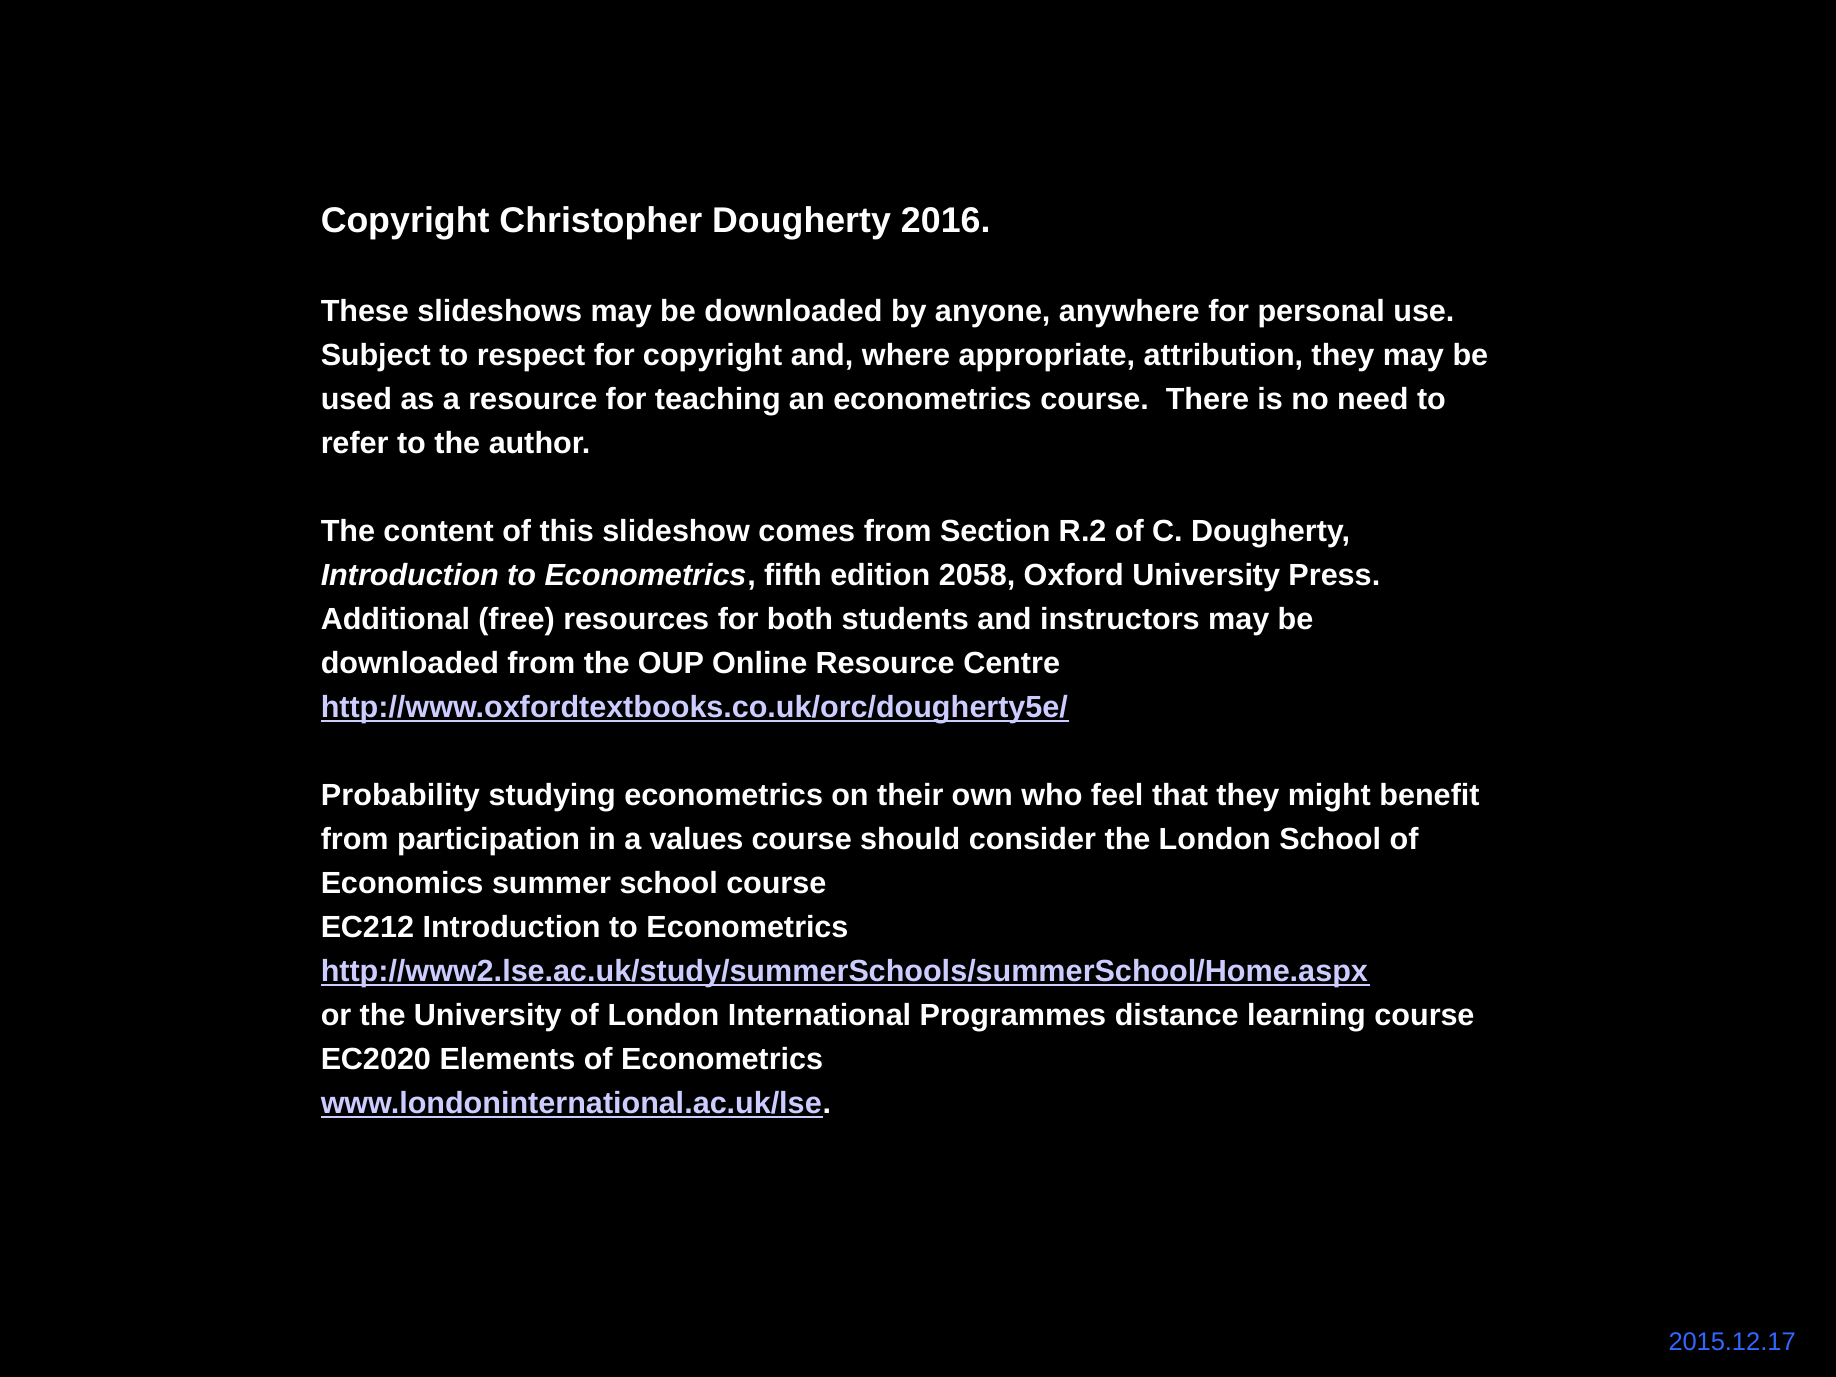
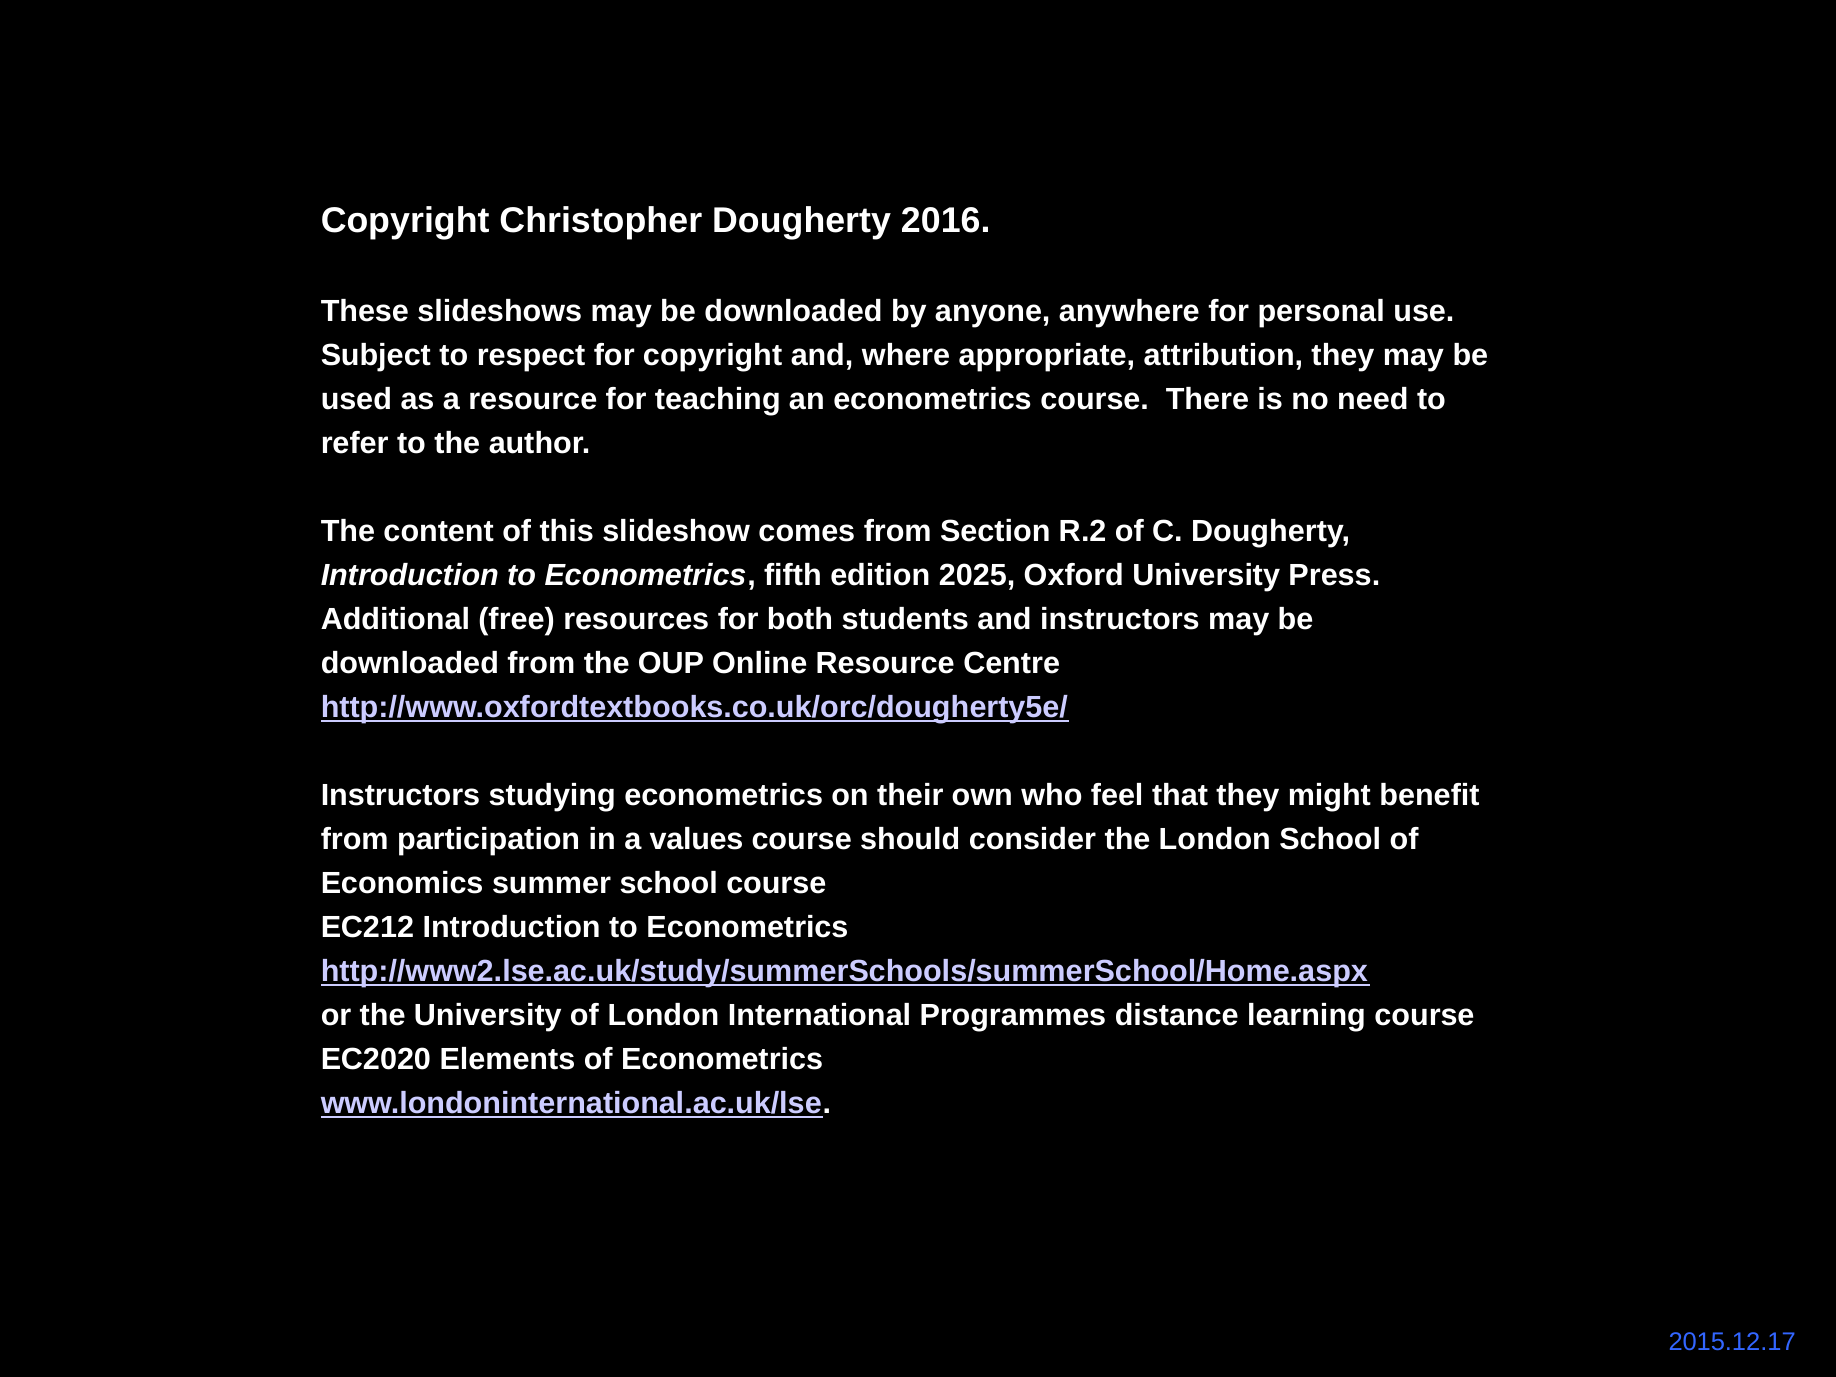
2058: 2058 -> 2025
Probability at (400, 796): Probability -> Instructors
